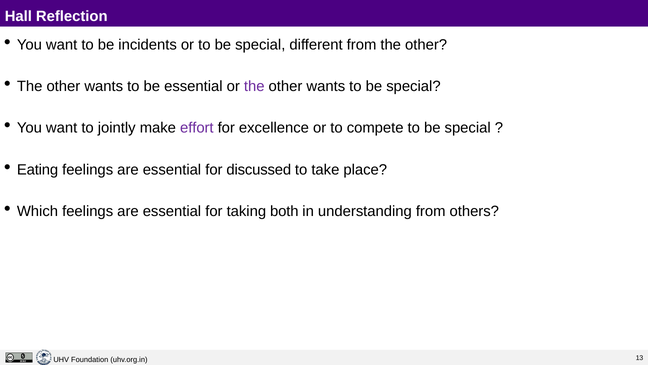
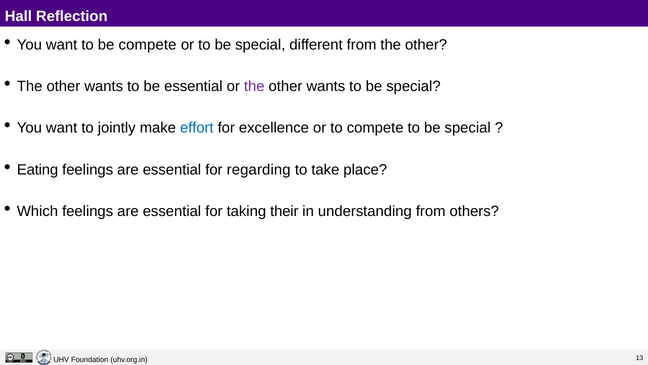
be incidents: incidents -> compete
effort colour: purple -> blue
discussed: discussed -> regarding
both: both -> their
